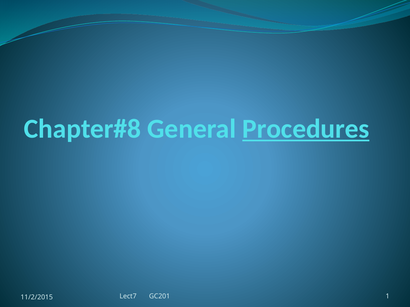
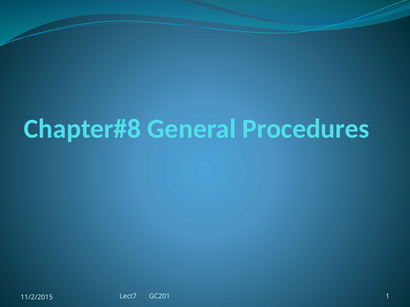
Procedures underline: present -> none
